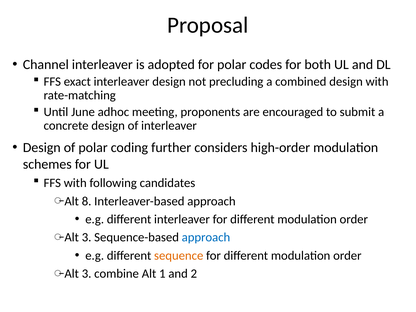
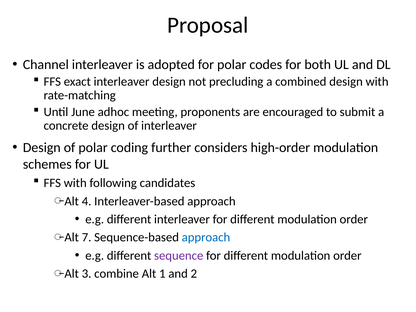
8: 8 -> 4
3 at (87, 237): 3 -> 7
sequence colour: orange -> purple
